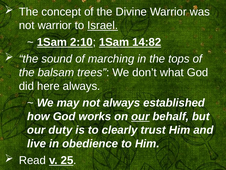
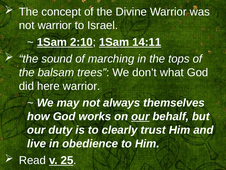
Israel underline: present -> none
14:82: 14:82 -> 14:11
here always: always -> warrior
established: established -> themselves
